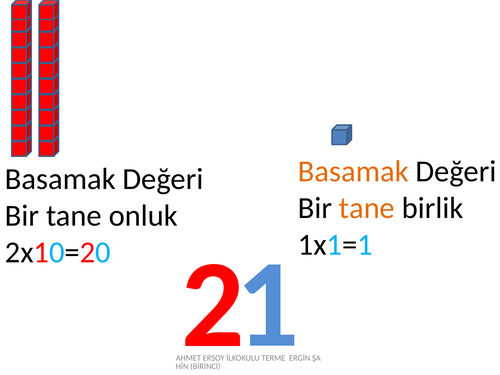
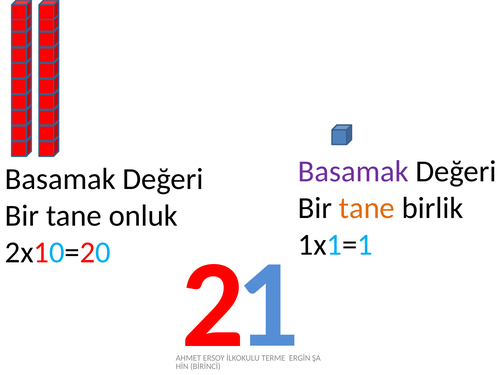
Basamak at (353, 171) colour: orange -> purple
